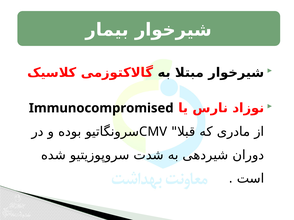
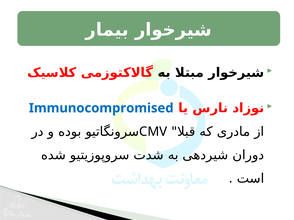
Immunocompromised colour: black -> blue
